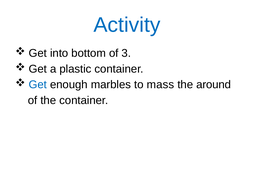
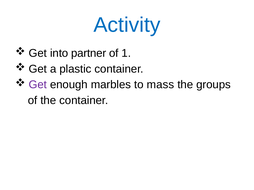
bottom: bottom -> partner
3: 3 -> 1
Get at (38, 85) colour: blue -> purple
around: around -> groups
